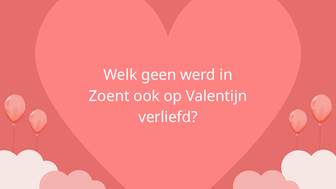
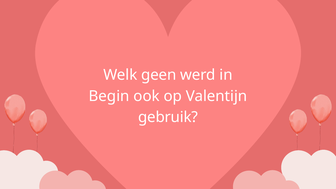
Zoent: Zoent -> Begin
verliefd: verliefd -> gebruik
